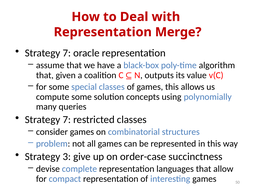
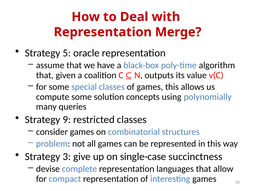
7 at (67, 53): 7 -> 5
7 at (67, 120): 7 -> 9
order-case: order-case -> single-case
